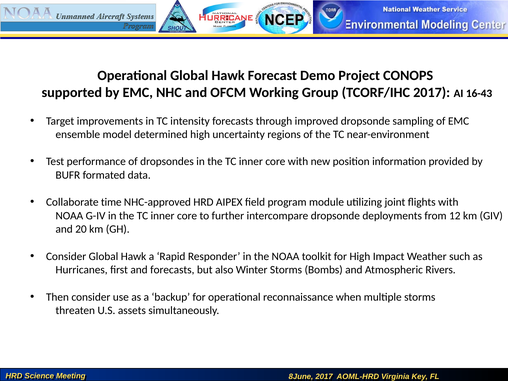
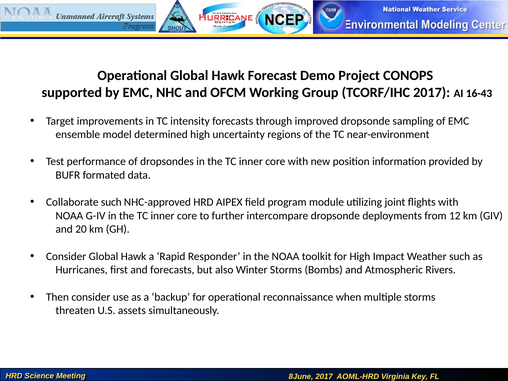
Collaborate time: time -> such
